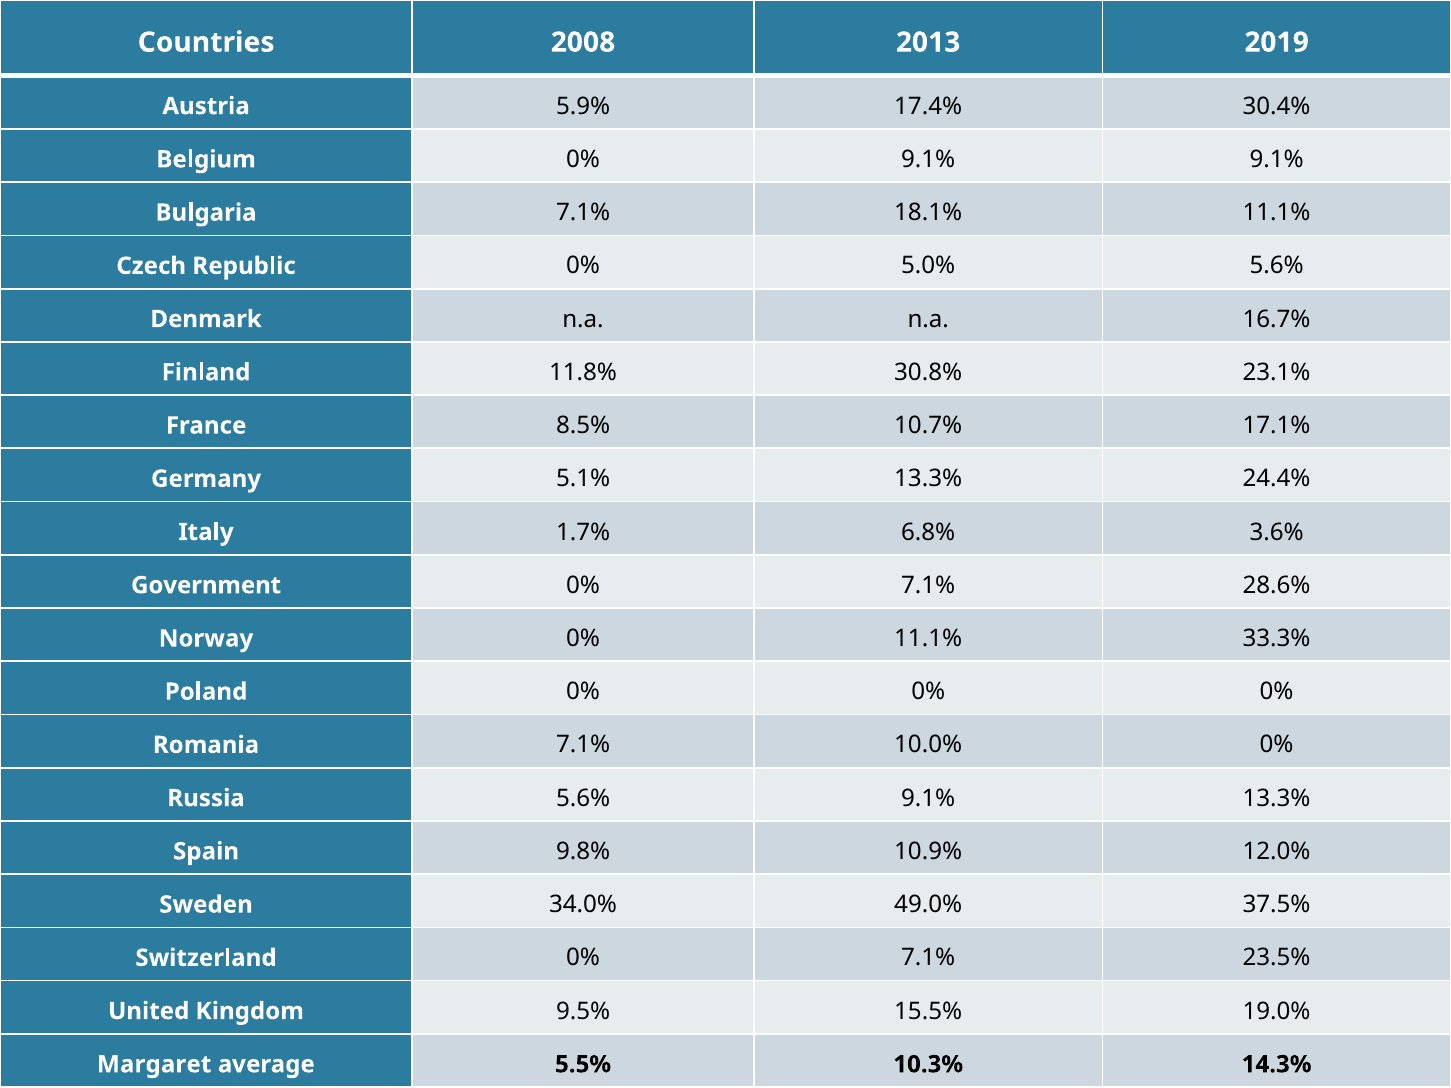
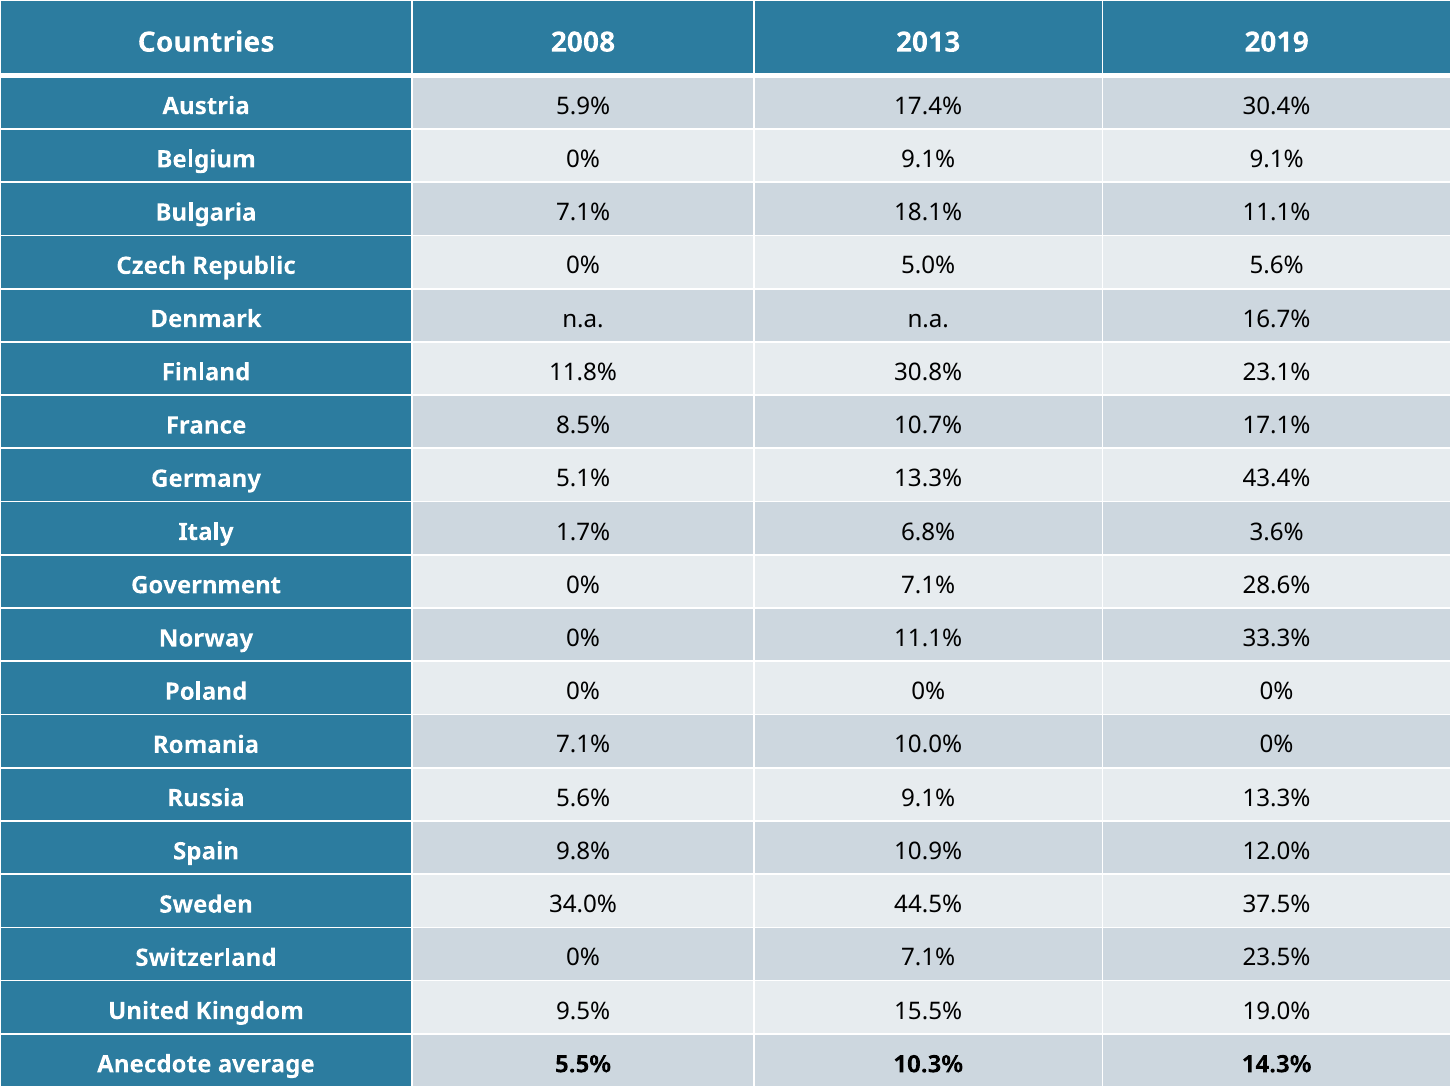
24.4%: 24.4% -> 43.4%
49.0%: 49.0% -> 44.5%
Margaret: Margaret -> Anecdote
